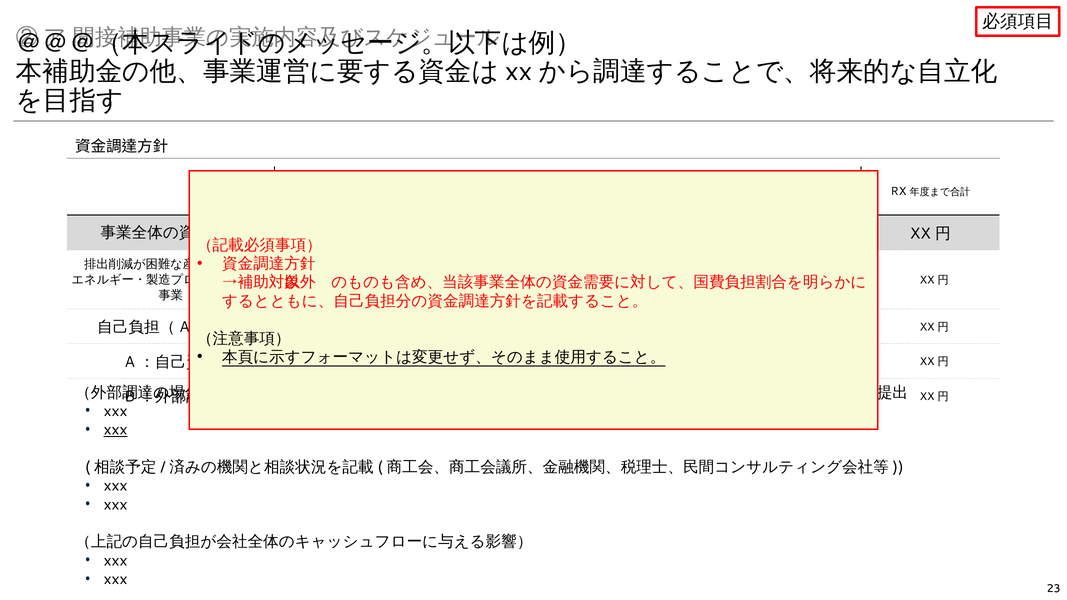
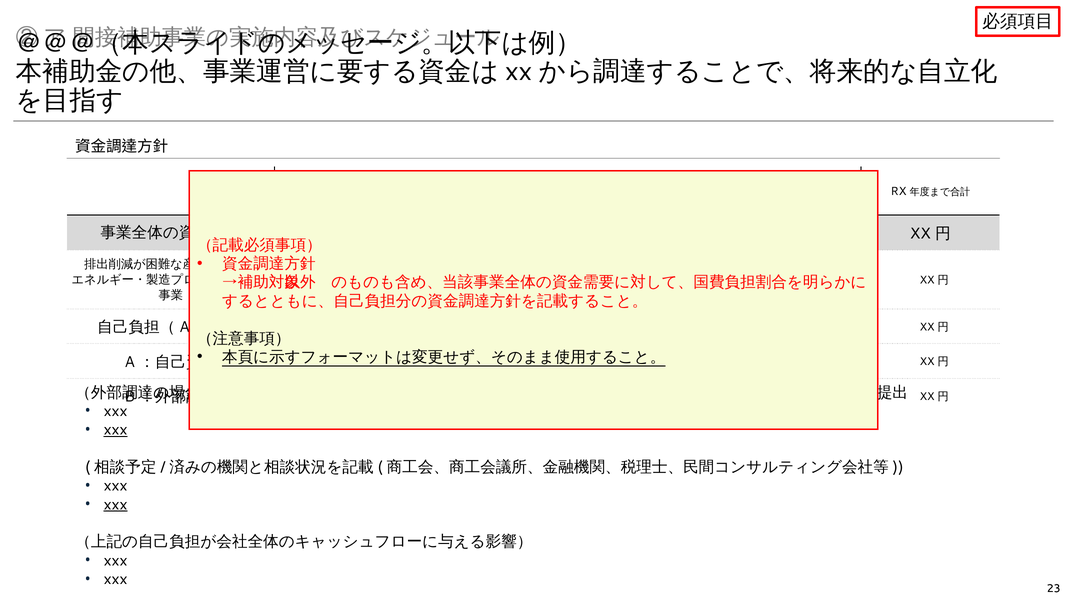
xxx at (116, 505) underline: none -> present
